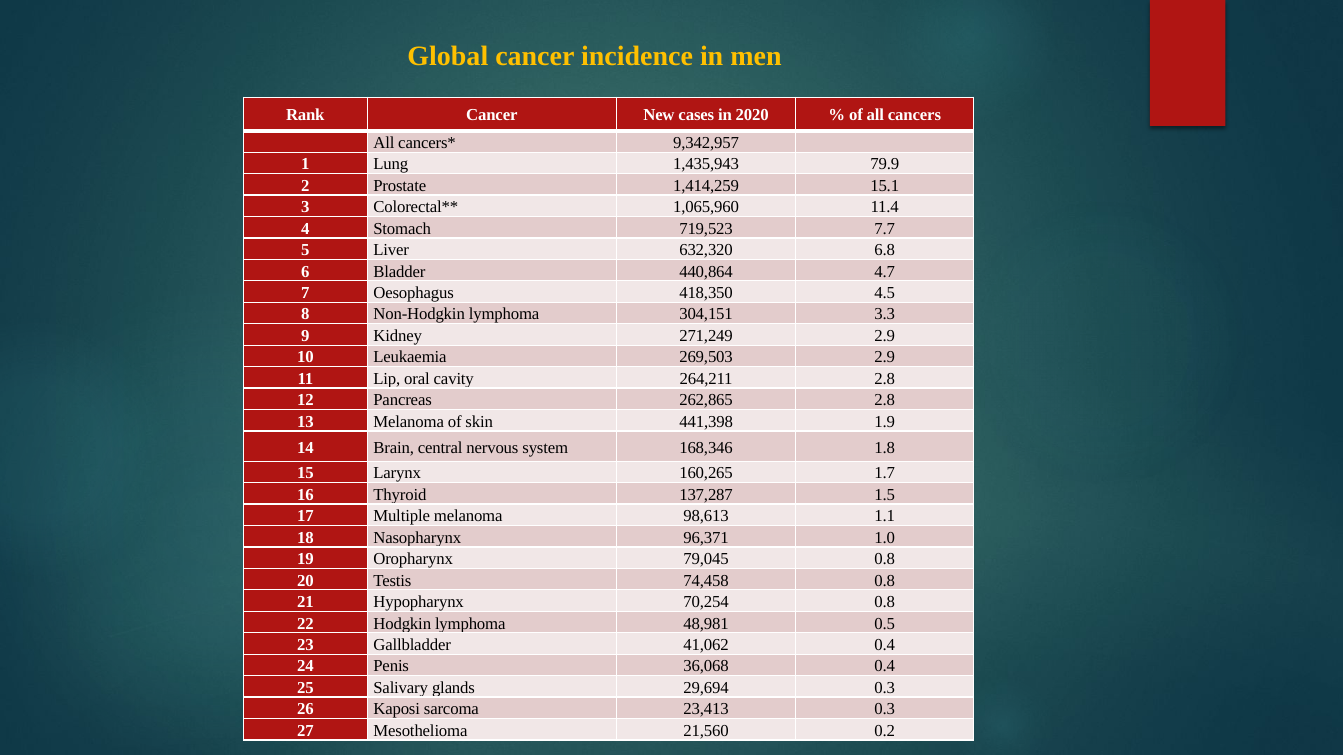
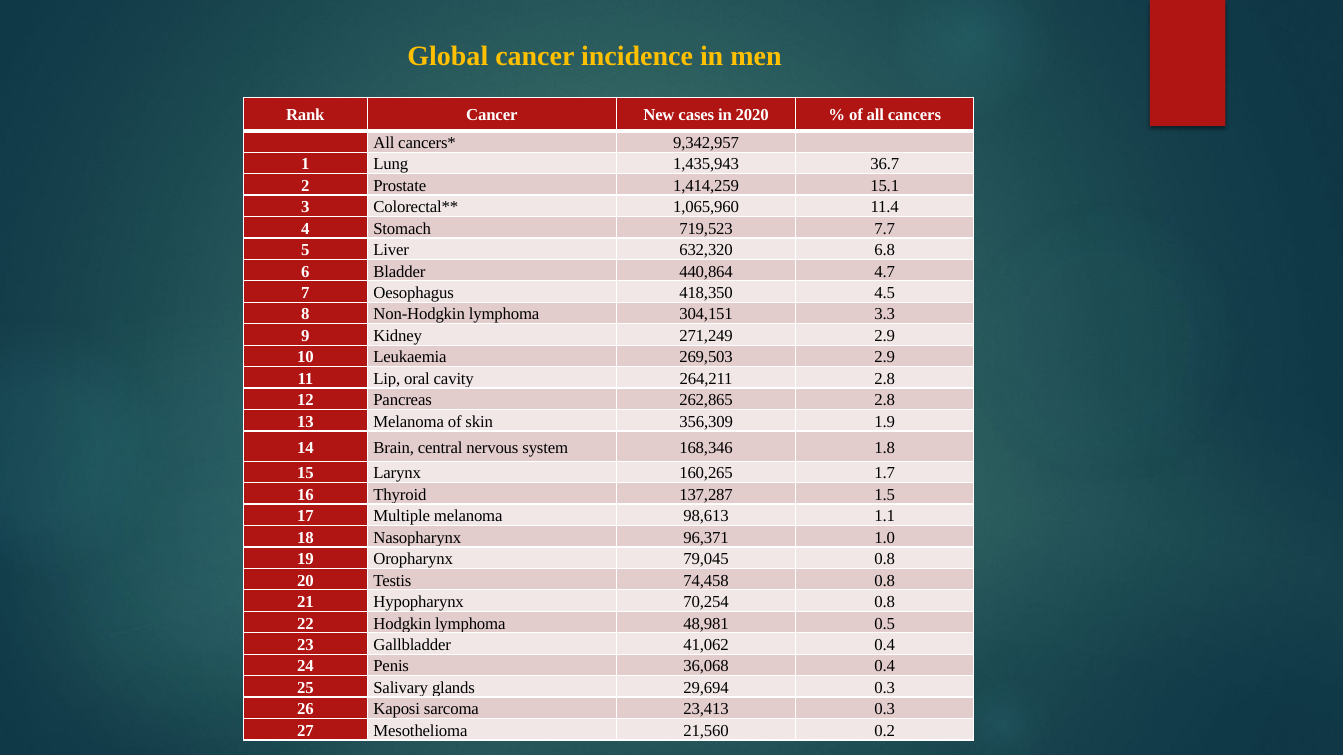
79.9: 79.9 -> 36.7
441,398: 441,398 -> 356,309
